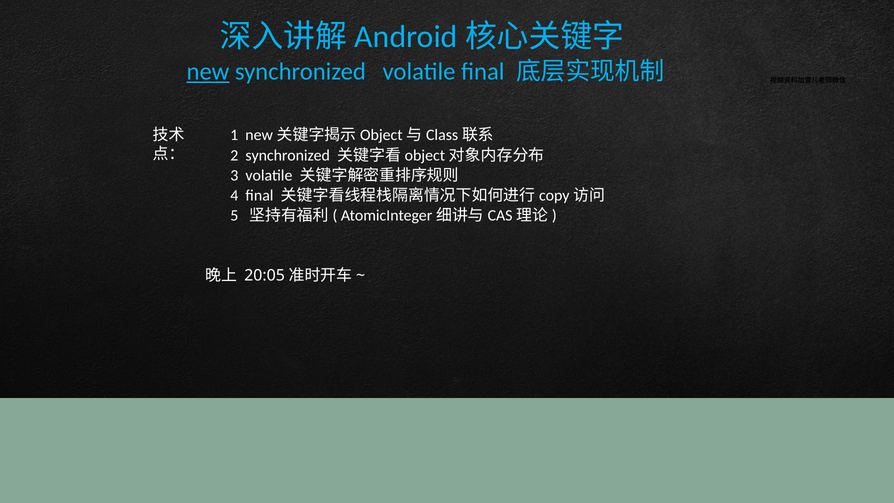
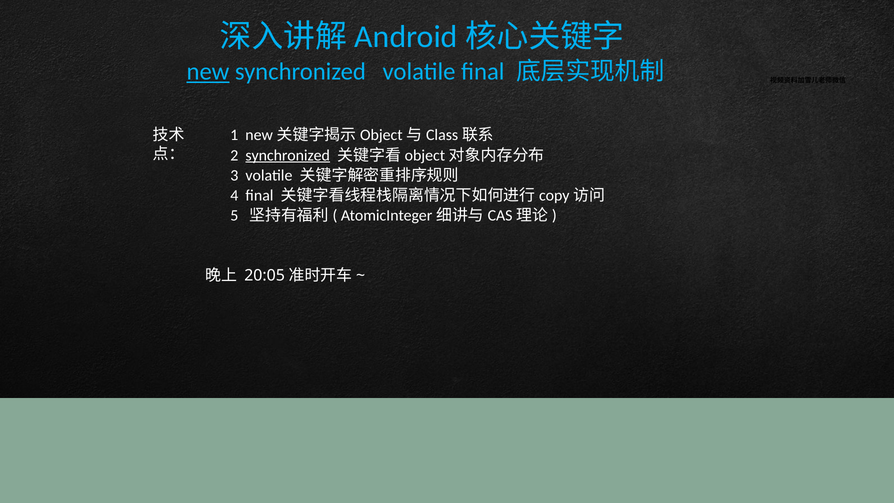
synchronized at (288, 155) underline: none -> present
